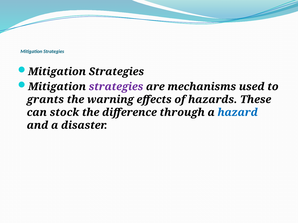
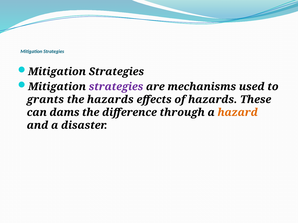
the warning: warning -> hazards
stock: stock -> dams
hazard colour: blue -> orange
